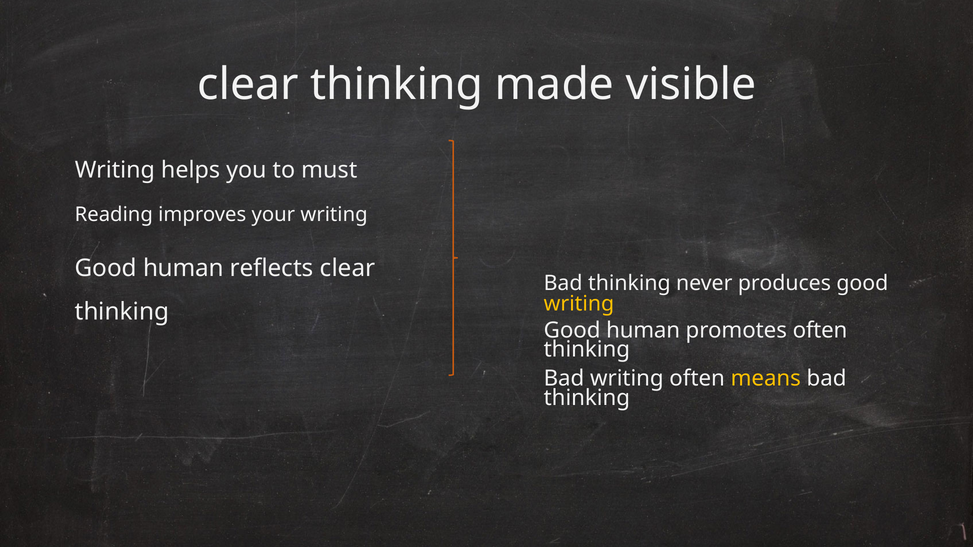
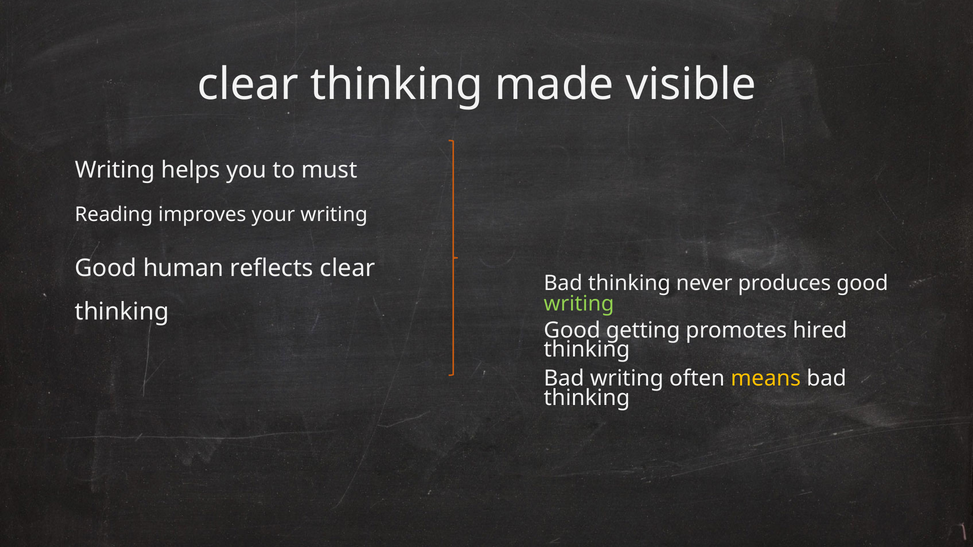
writing at (579, 304) colour: yellow -> light green
human at (643, 330): human -> getting
promotes often: often -> hired
